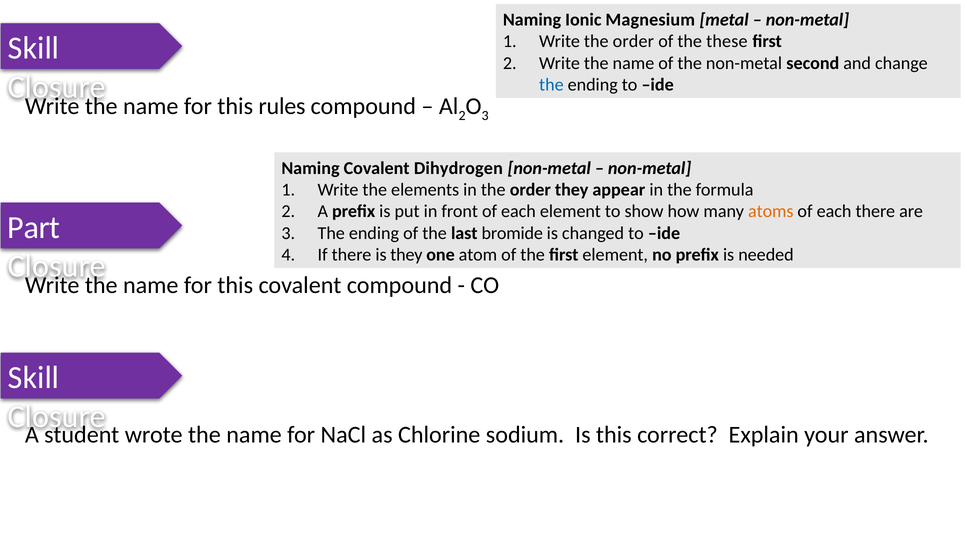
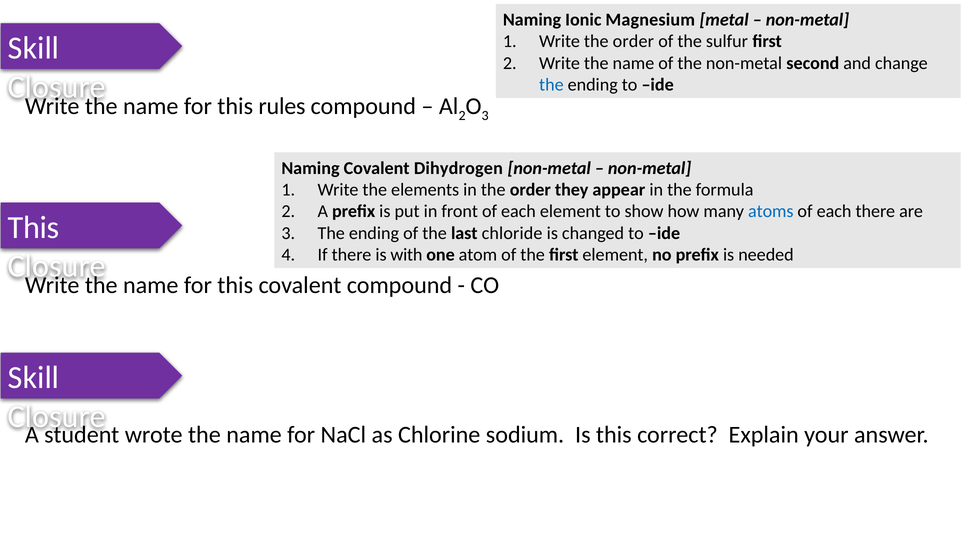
these: these -> sulfur
atoms colour: orange -> blue
Part at (34, 228): Part -> This
bromide: bromide -> chloride
is they: they -> with
